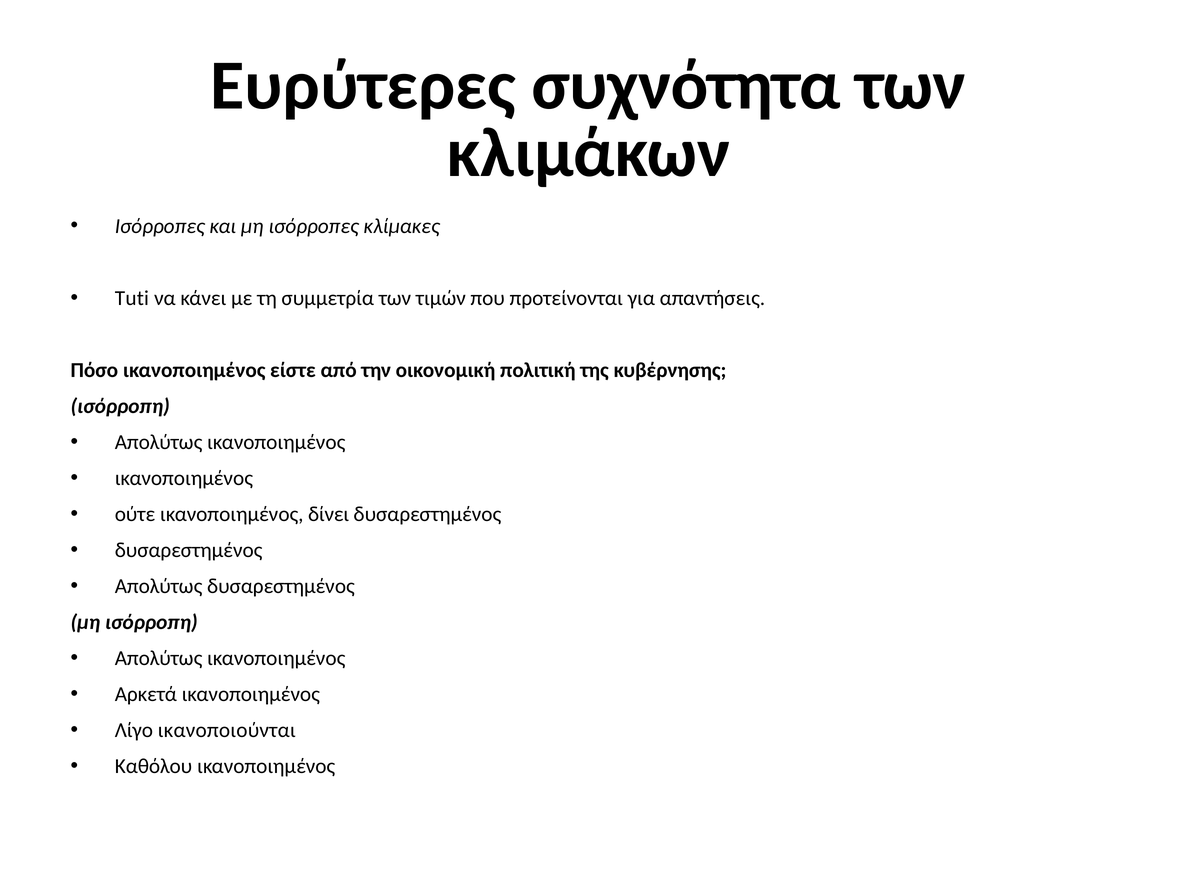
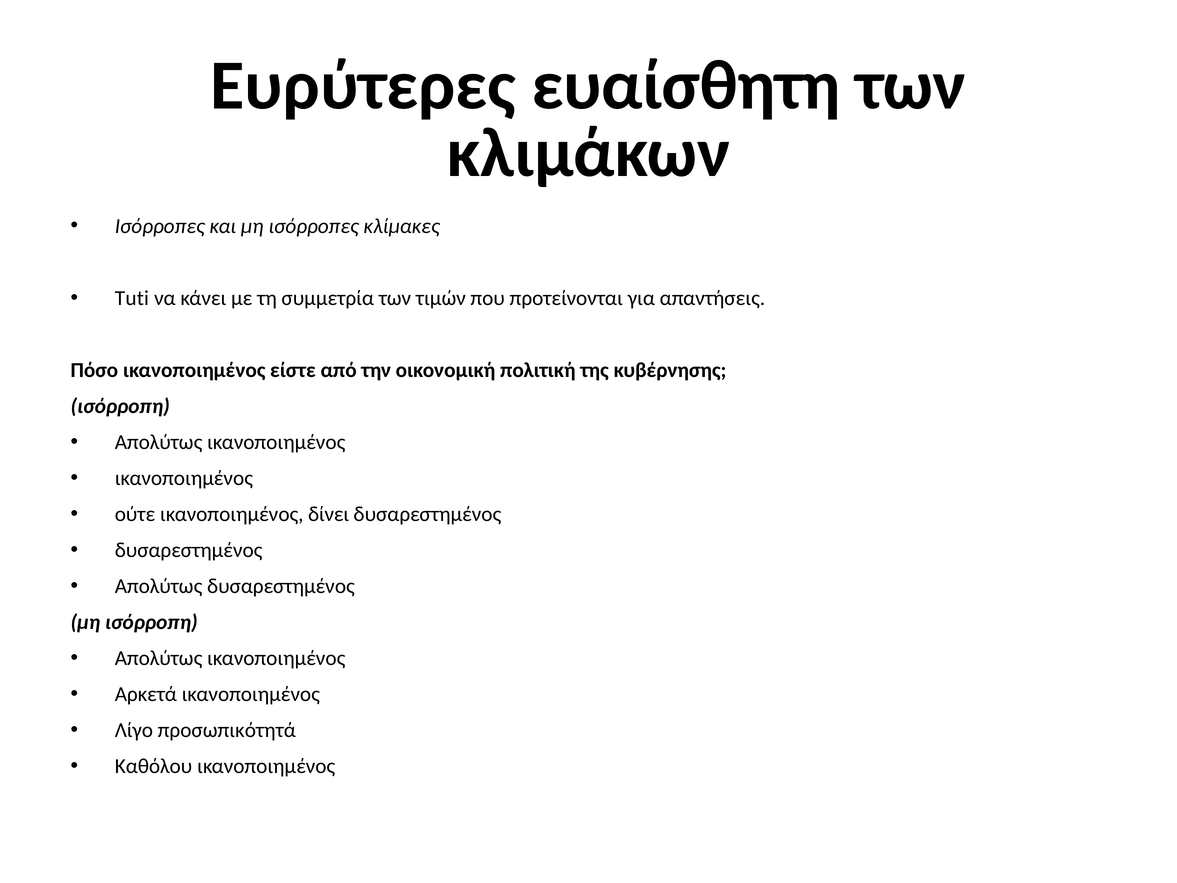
συχνότητα: συχνότητα -> ευαίσθητη
ικανοποιούνται: ικανοποιούνται -> προσωπικότητά
